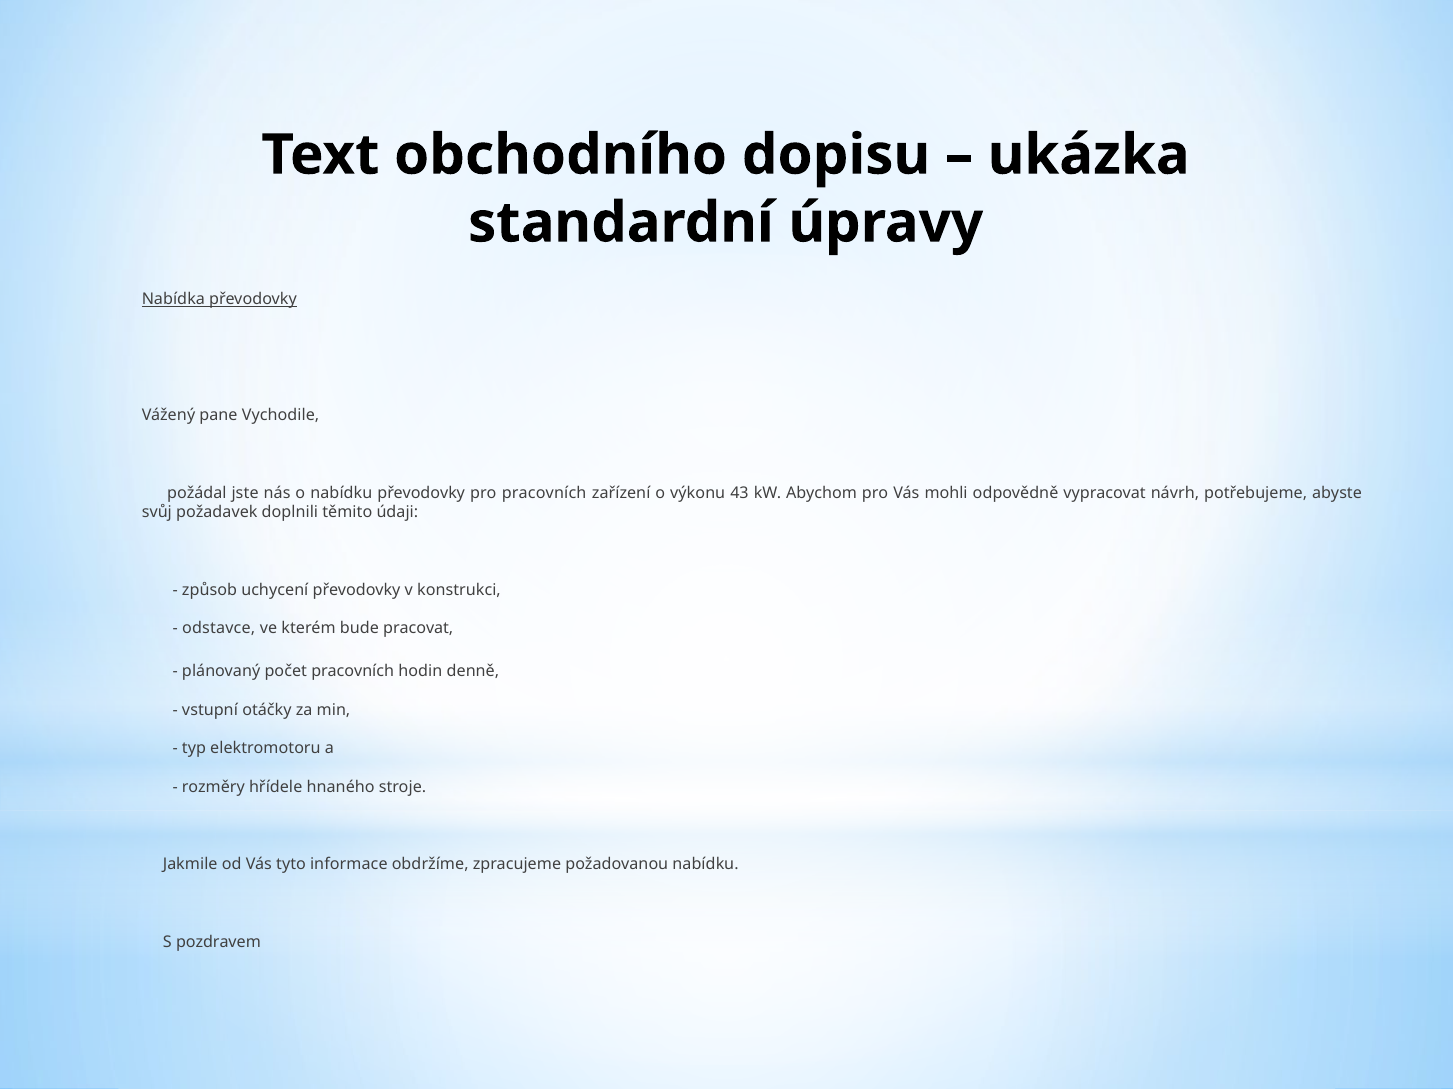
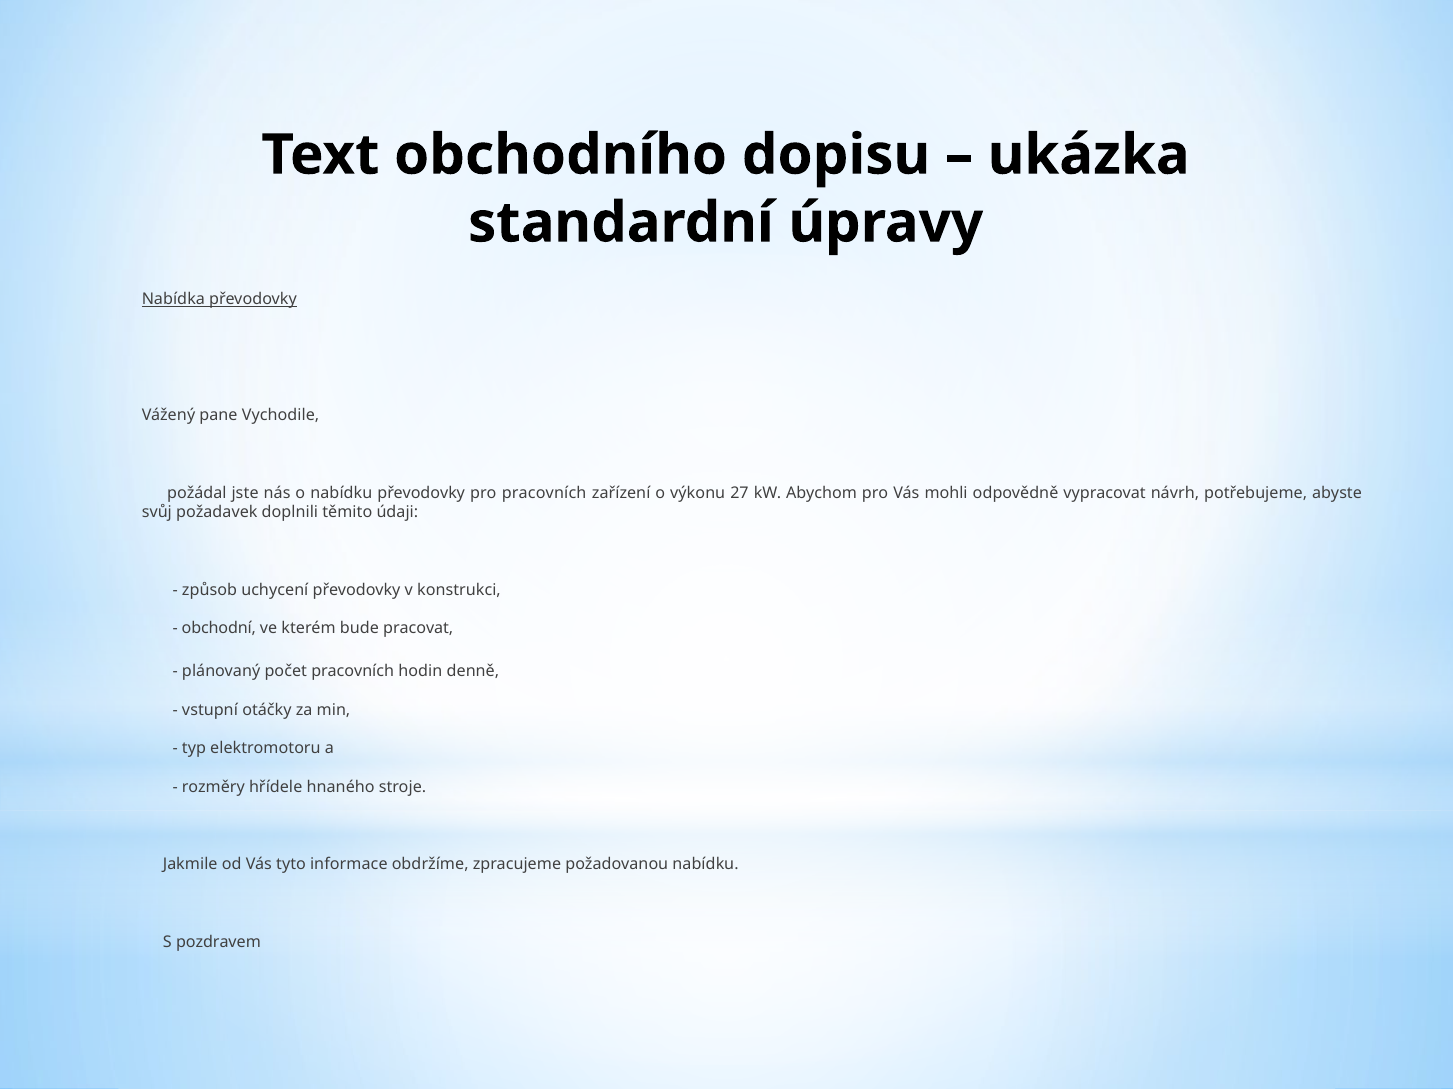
43: 43 -> 27
odstavce: odstavce -> obchodní
